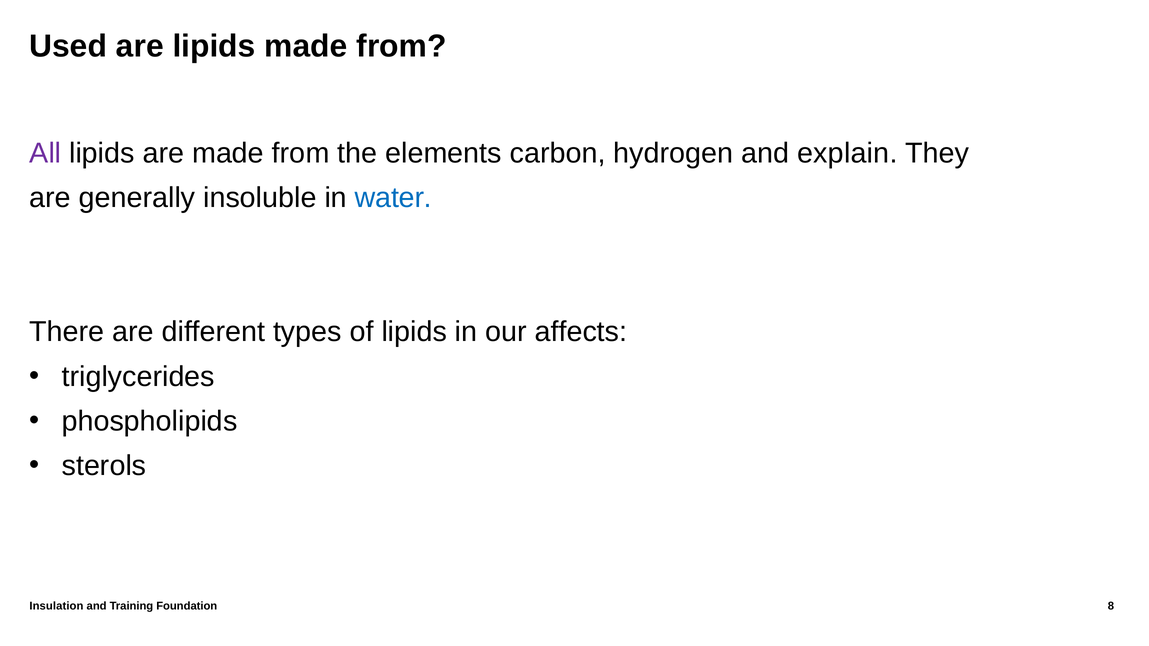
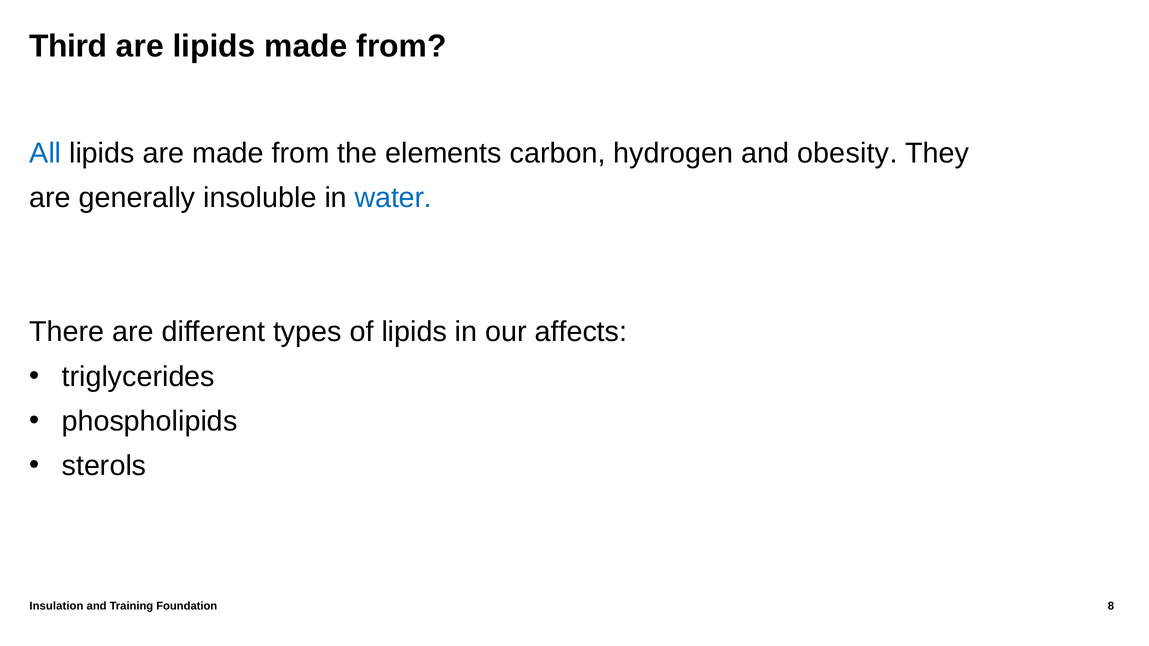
Used: Used -> Third
All colour: purple -> blue
explain: explain -> obesity
